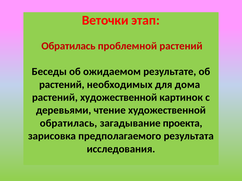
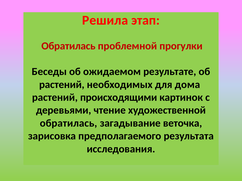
Веточки: Веточки -> Решила
проблемной растений: растений -> прогулки
растений художественной: художественной -> происходящими
проекта: проекта -> веточка
